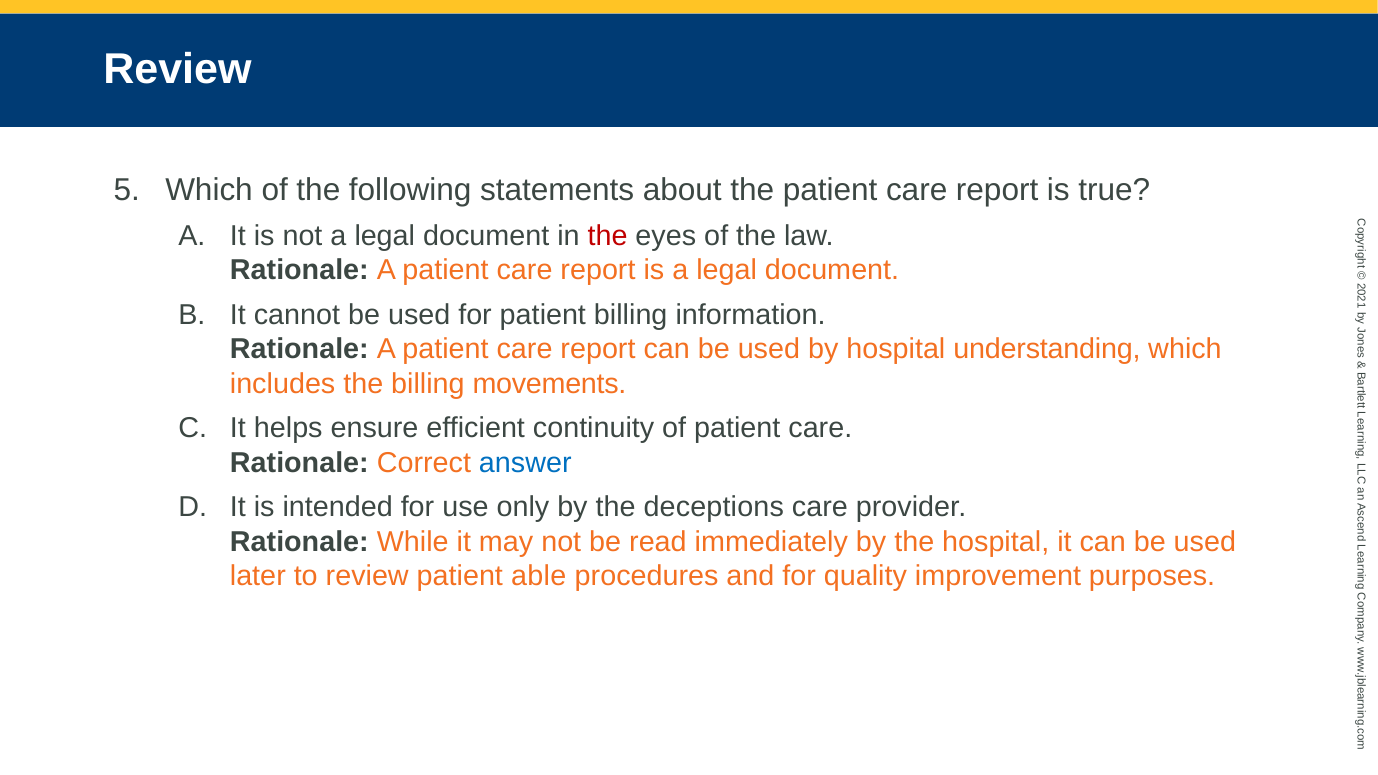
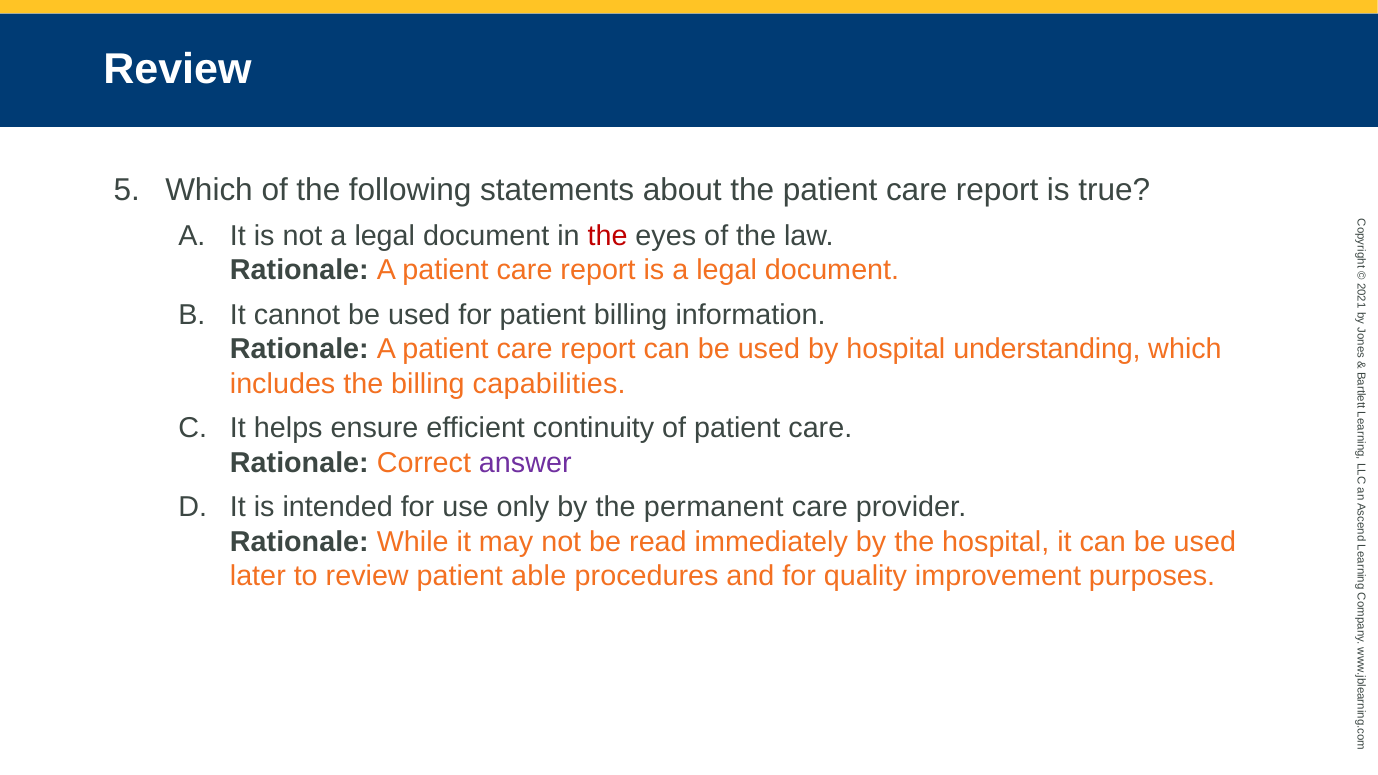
movements: movements -> capabilities
answer colour: blue -> purple
deceptions: deceptions -> permanent
